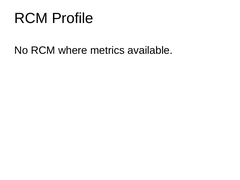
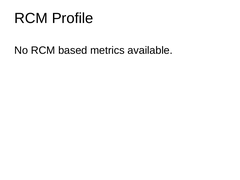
where: where -> based
